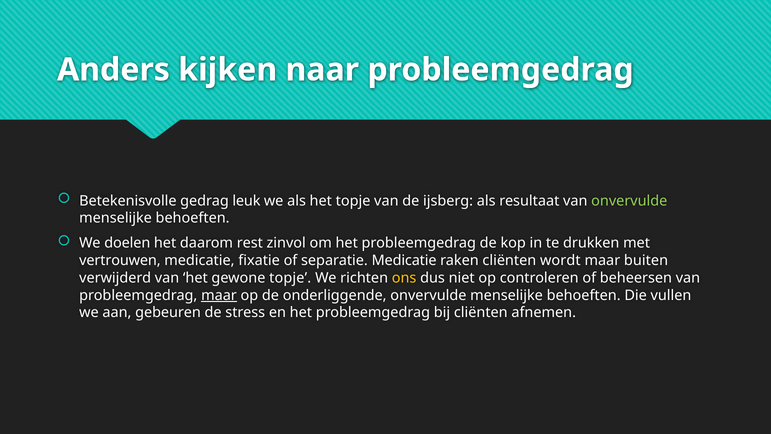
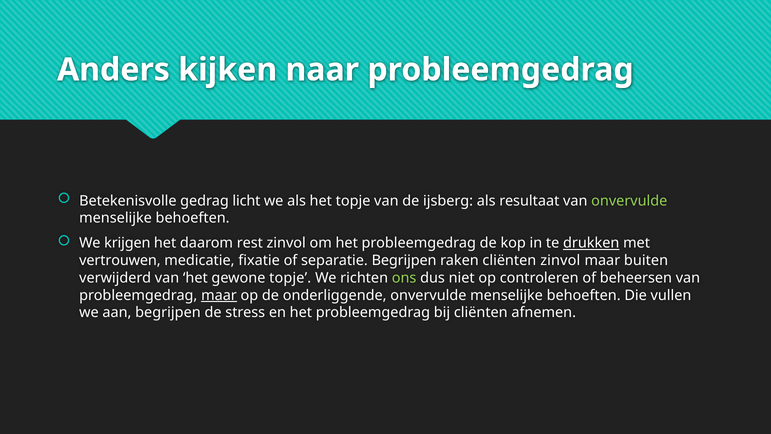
leuk: leuk -> licht
doelen: doelen -> krijgen
drukken underline: none -> present
separatie Medicatie: Medicatie -> Begrijpen
cliënten wordt: wordt -> zinvol
ons colour: yellow -> light green
aan gebeuren: gebeuren -> begrijpen
